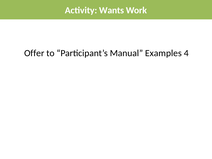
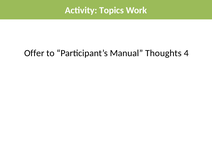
Wants: Wants -> Topics
Examples: Examples -> Thoughts
